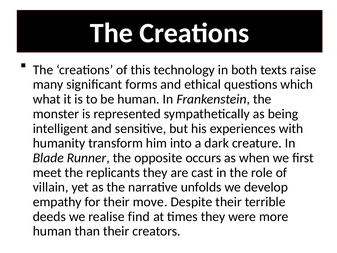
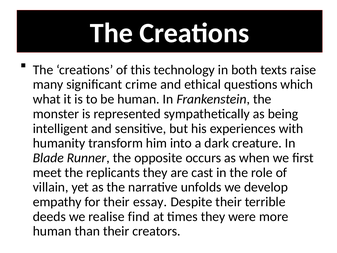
forms: forms -> crime
move: move -> essay
